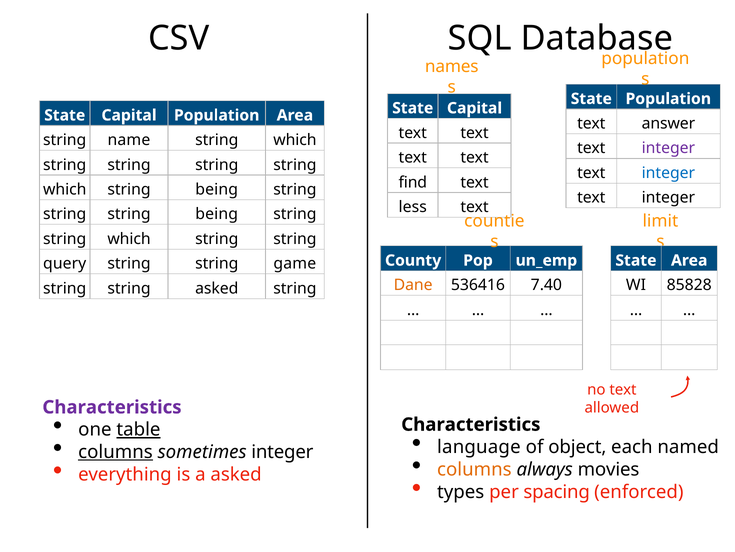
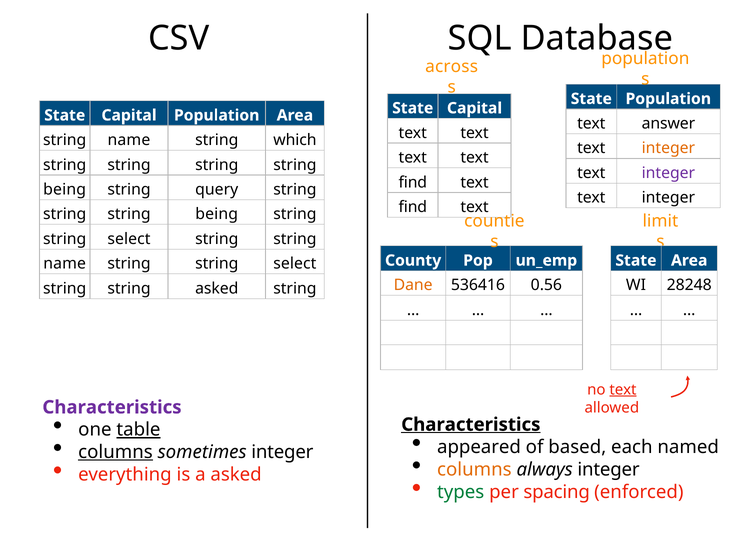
names: names -> across
integer at (668, 148) colour: purple -> orange
integer at (668, 173) colour: blue -> purple
which at (65, 189): which -> being
being at (217, 189): being -> query
less at (413, 207): less -> find
which at (129, 239): which -> select
query at (65, 263): query -> name
game at (295, 263): game -> select
7.40: 7.40 -> 0.56
85828: 85828 -> 28248
text at (623, 389) underline: none -> present
Characteristics at (471, 424) underline: none -> present
language: language -> appeared
object: object -> based
always movies: movies -> integer
types colour: black -> green
